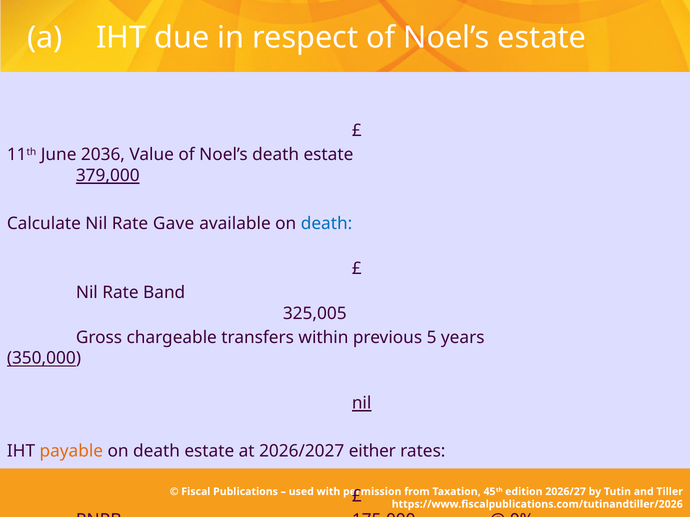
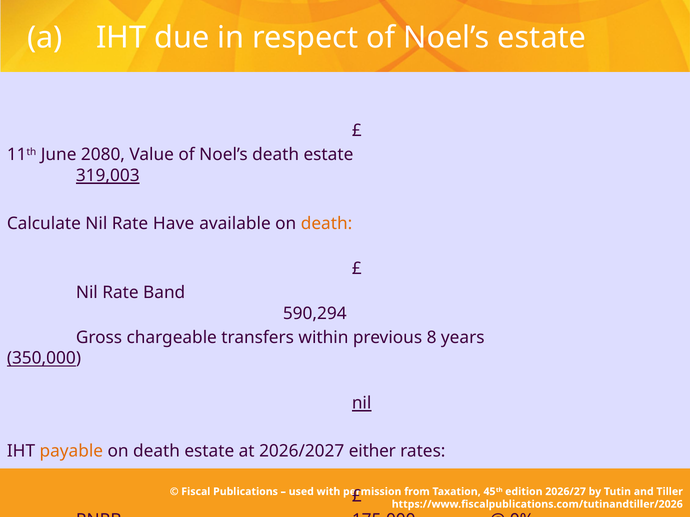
2036: 2036 -> 2080
379,000: 379,000 -> 319,003
Gave: Gave -> Have
death at (327, 224) colour: blue -> orange
325,005: 325,005 -> 590,294
5: 5 -> 8
